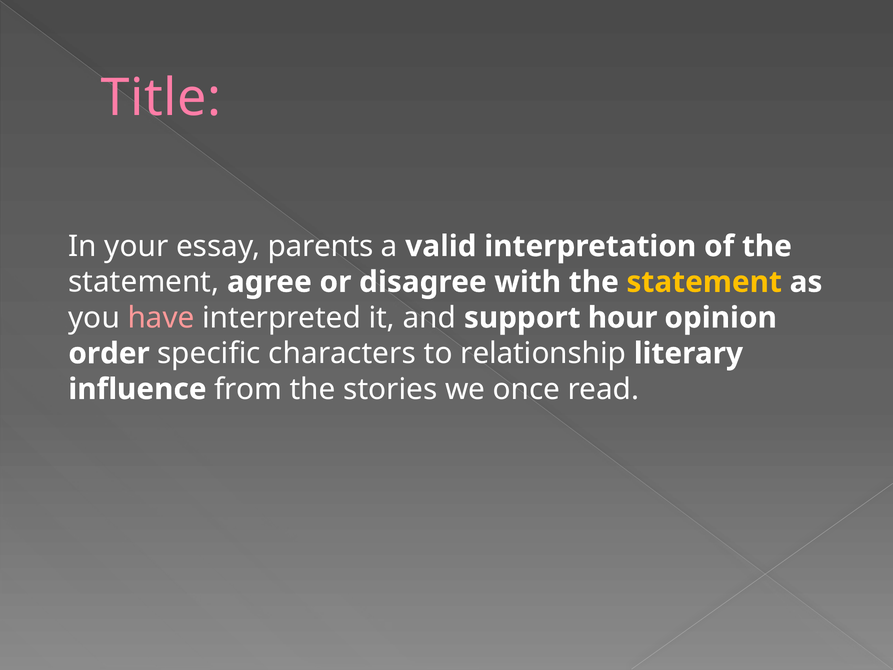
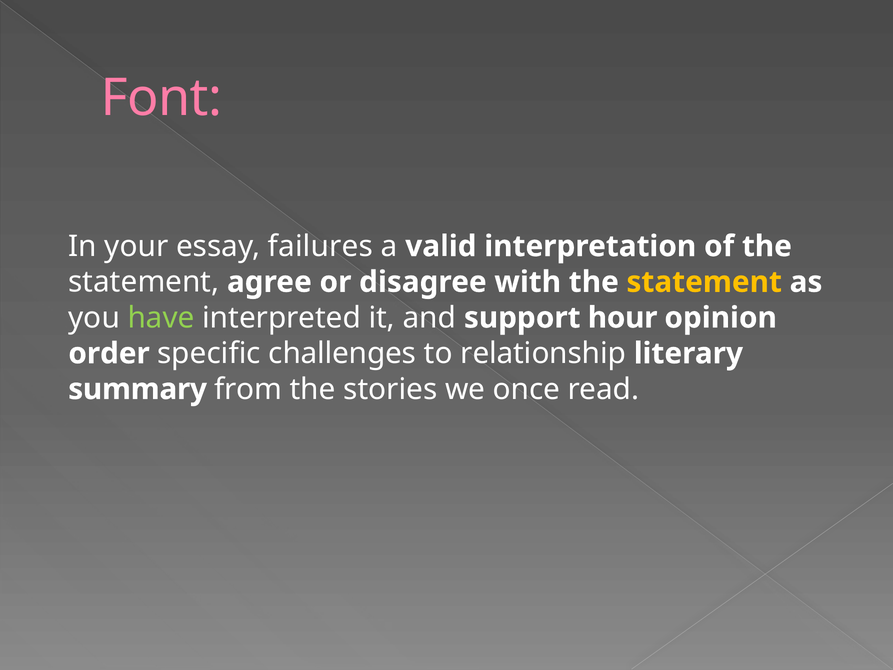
Title: Title -> Font
parents: parents -> failures
have colour: pink -> light green
characters: characters -> challenges
influence: influence -> summary
